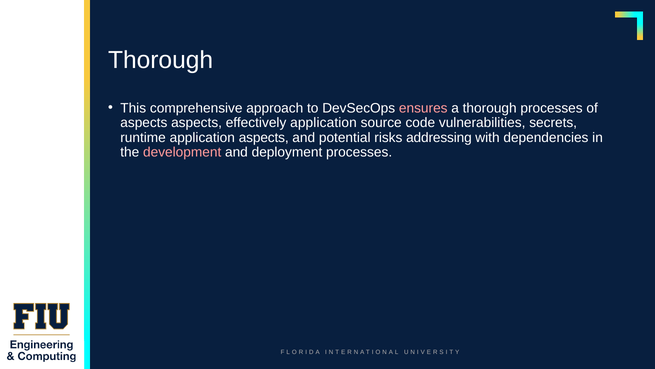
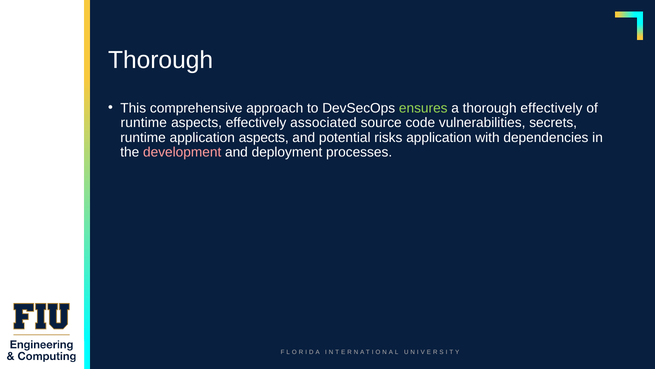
ensures colour: pink -> light green
thorough processes: processes -> effectively
aspects at (144, 123): aspects -> runtime
effectively application: application -> associated
risks addressing: addressing -> application
